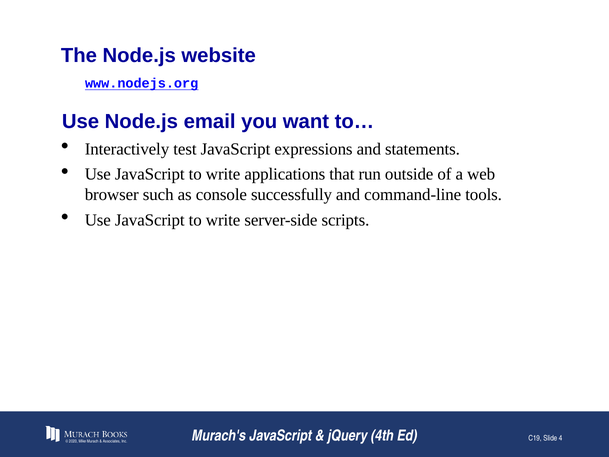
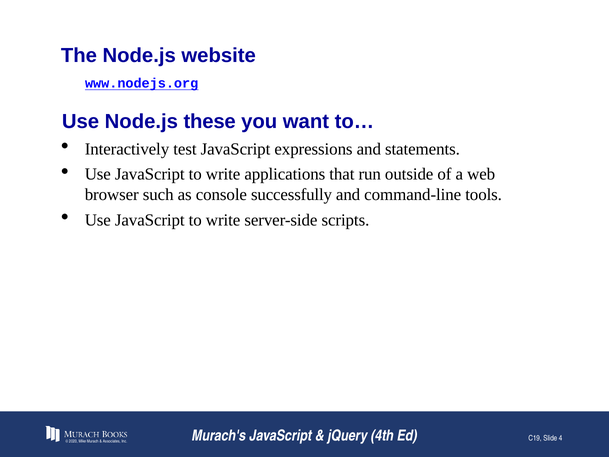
email: email -> these
